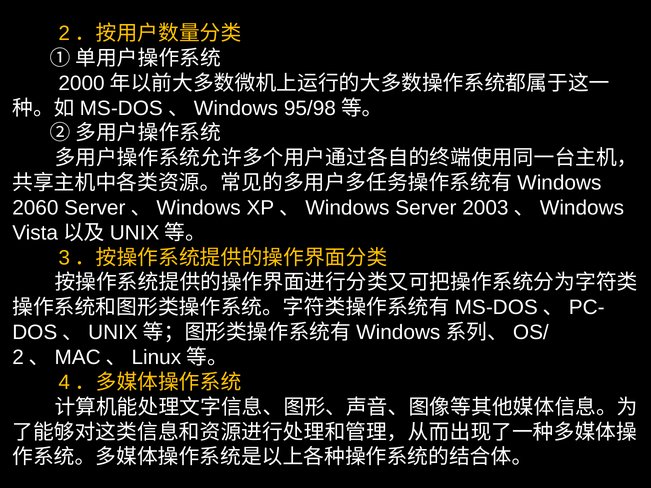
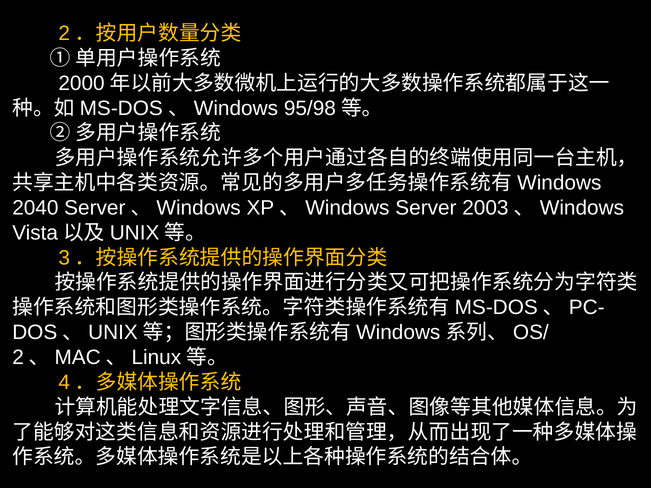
2060: 2060 -> 2040
